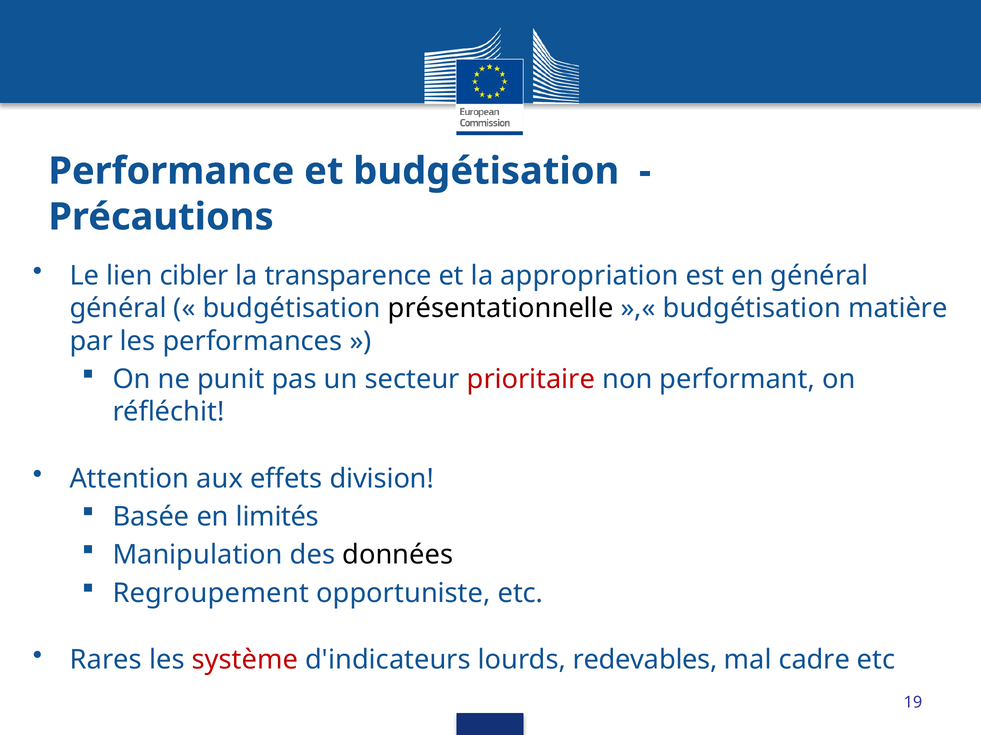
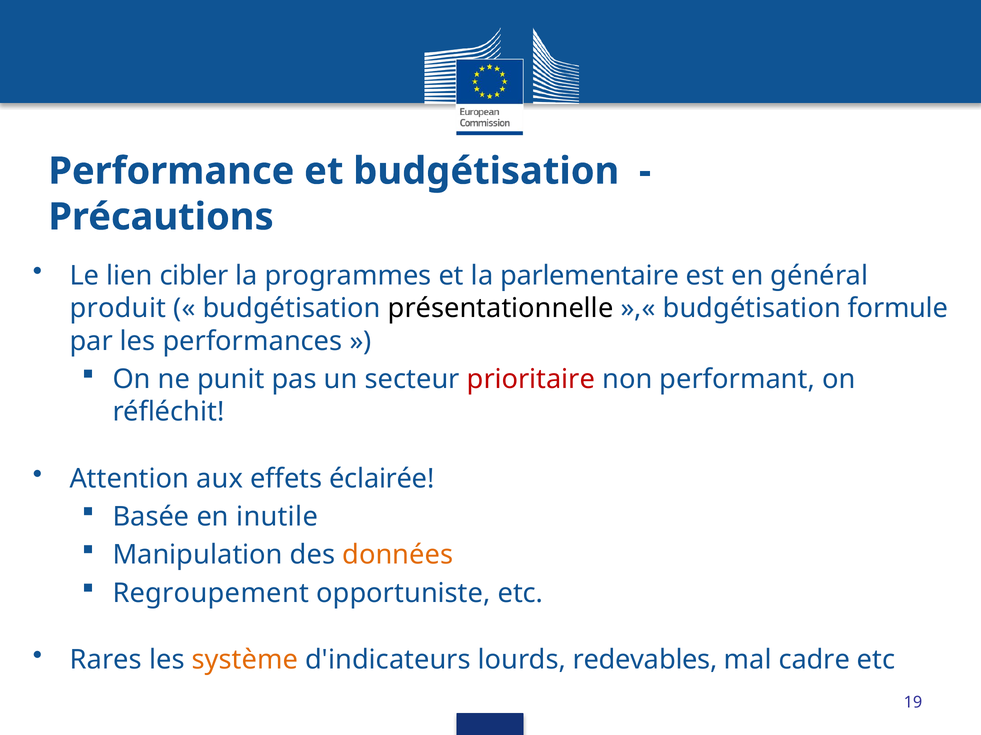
transparence: transparence -> programmes
appropriation: appropriation -> parlementaire
général at (118, 309): général -> produit
matière: matière -> formule
division: division -> éclairée
limités: limités -> inutile
données colour: black -> orange
système colour: red -> orange
